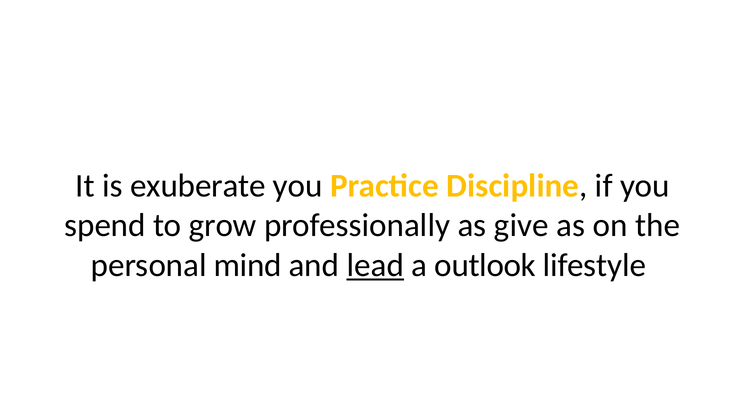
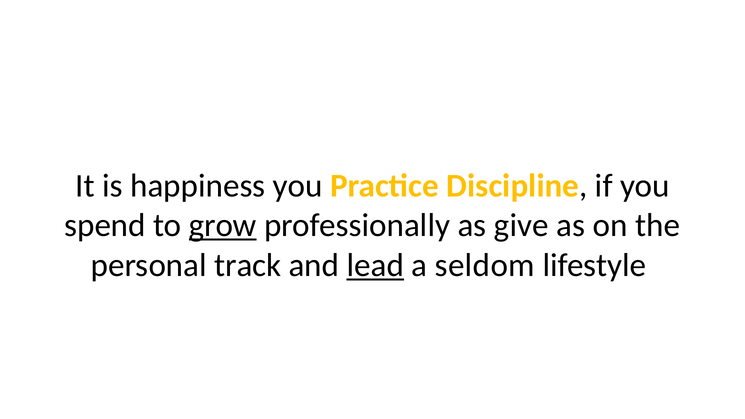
exuberate: exuberate -> happiness
grow underline: none -> present
mind: mind -> track
outlook: outlook -> seldom
